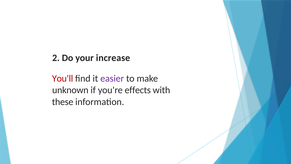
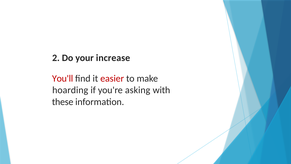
easier colour: purple -> red
unknown: unknown -> hoarding
effects: effects -> asking
